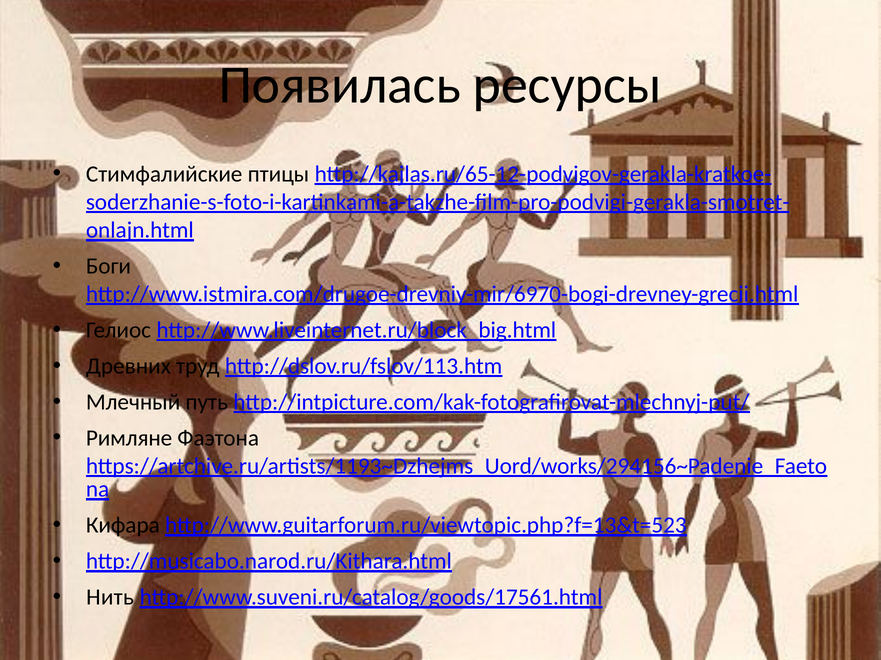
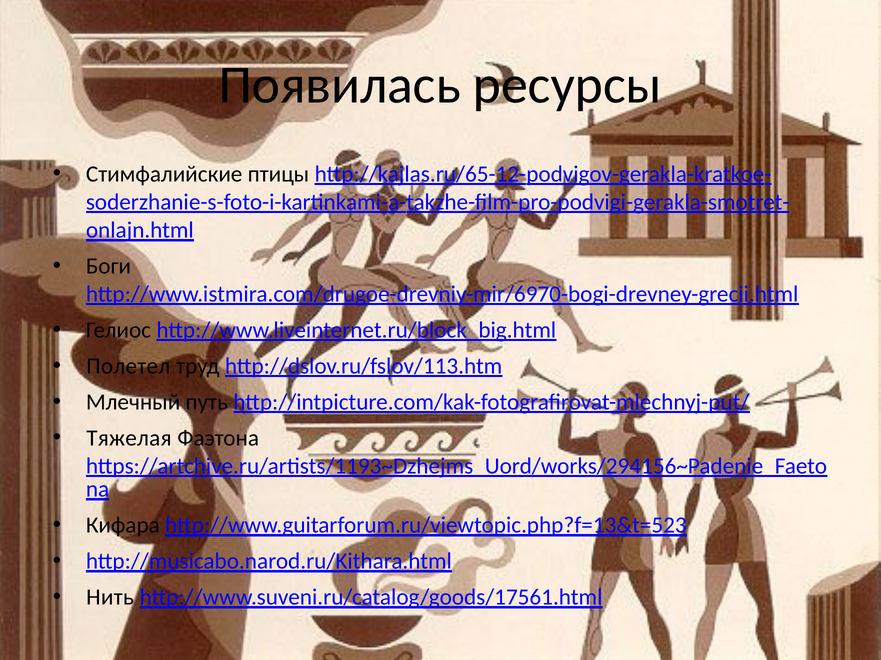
Древних: Древних -> Полетел
Римляне: Римляне -> Тяжелая
